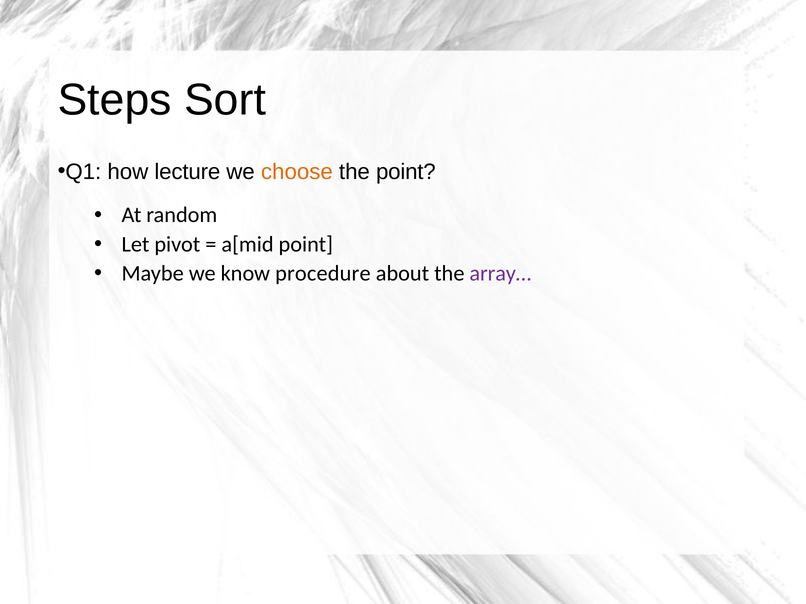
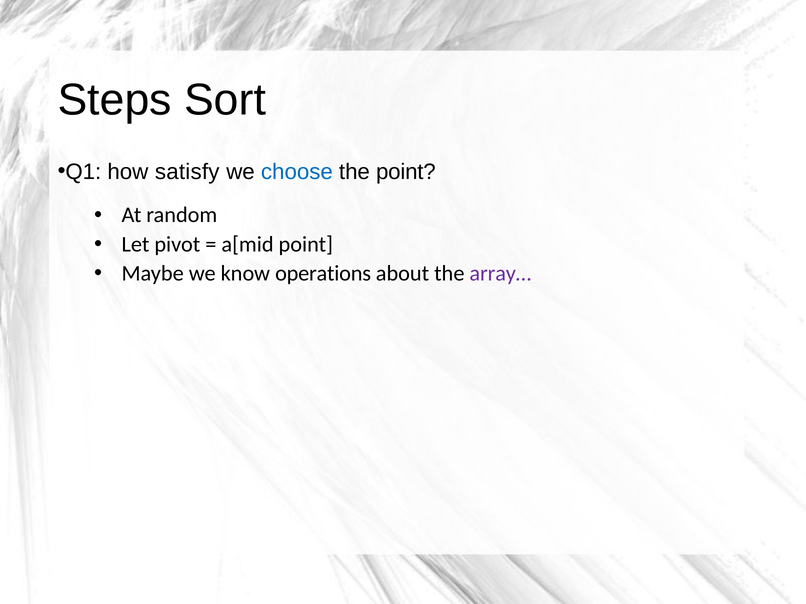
lecture: lecture -> satisfy
choose colour: orange -> blue
procedure: procedure -> operations
